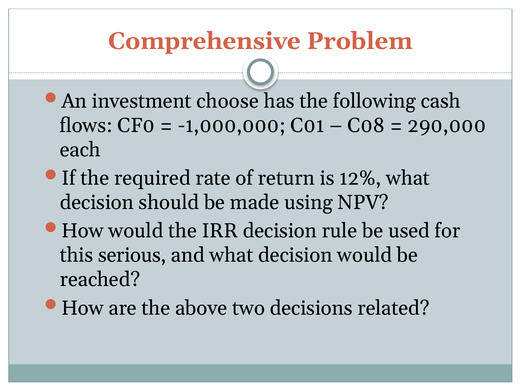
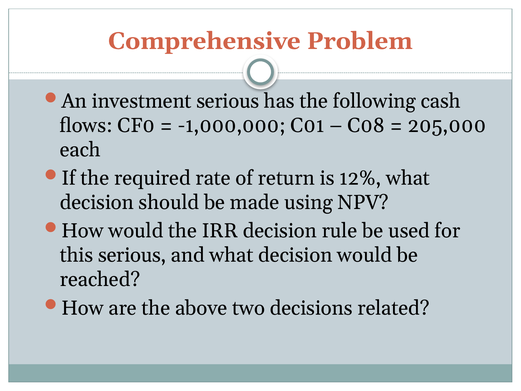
investment choose: choose -> serious
290,000: 290,000 -> 205,000
